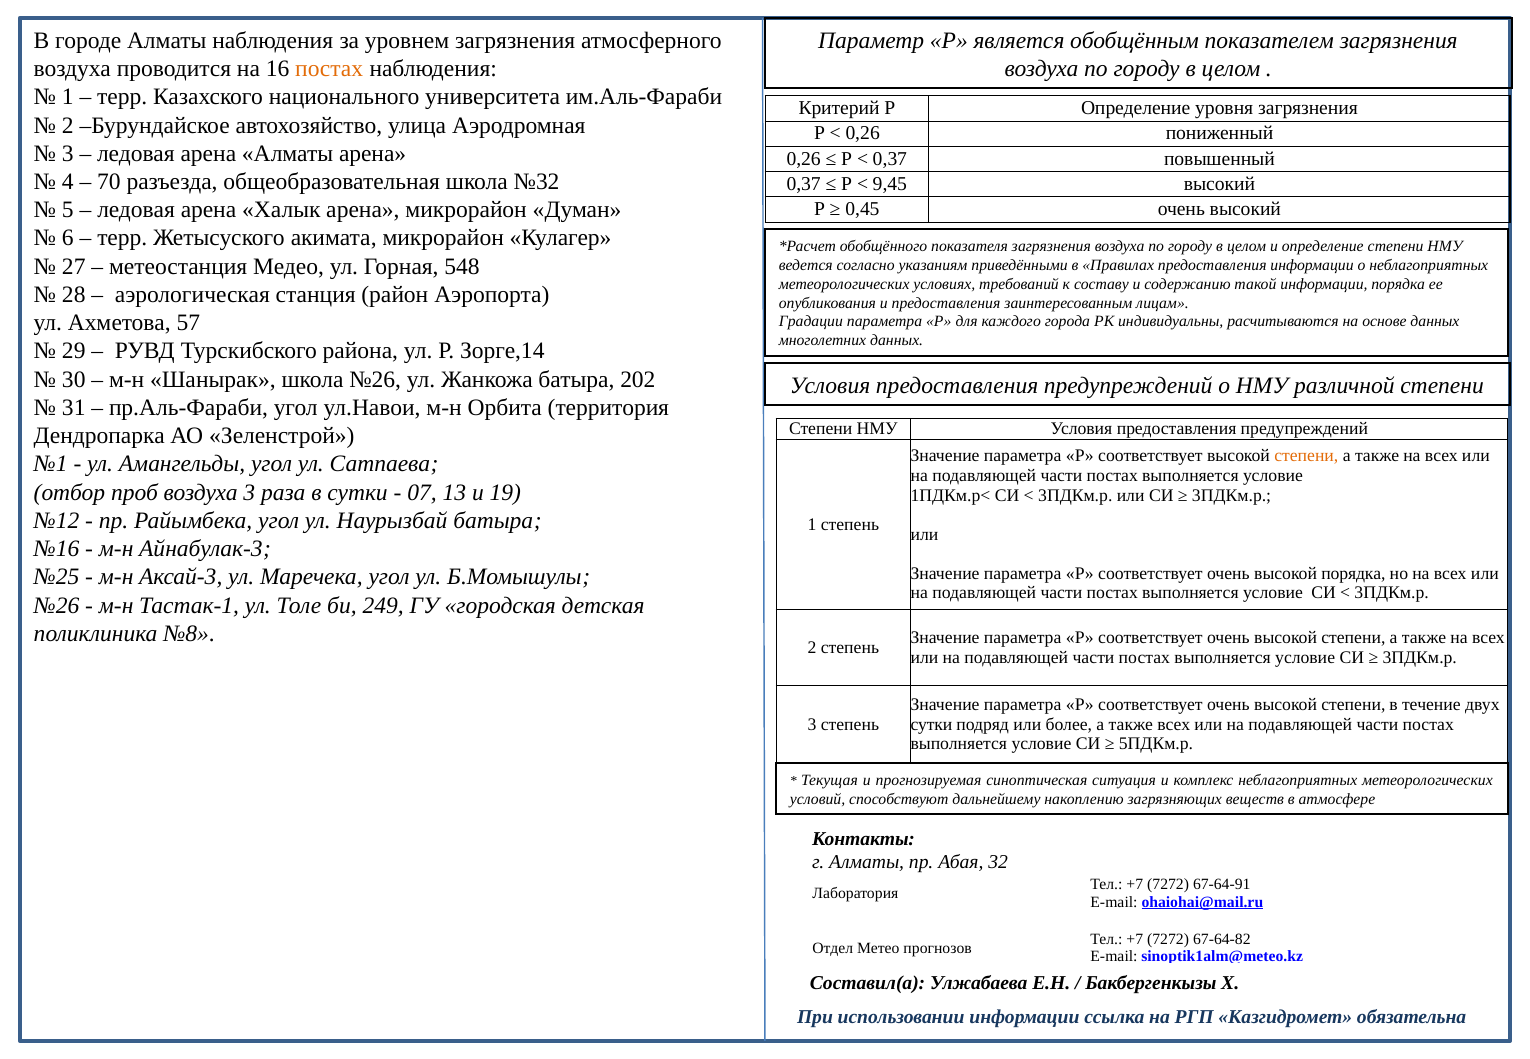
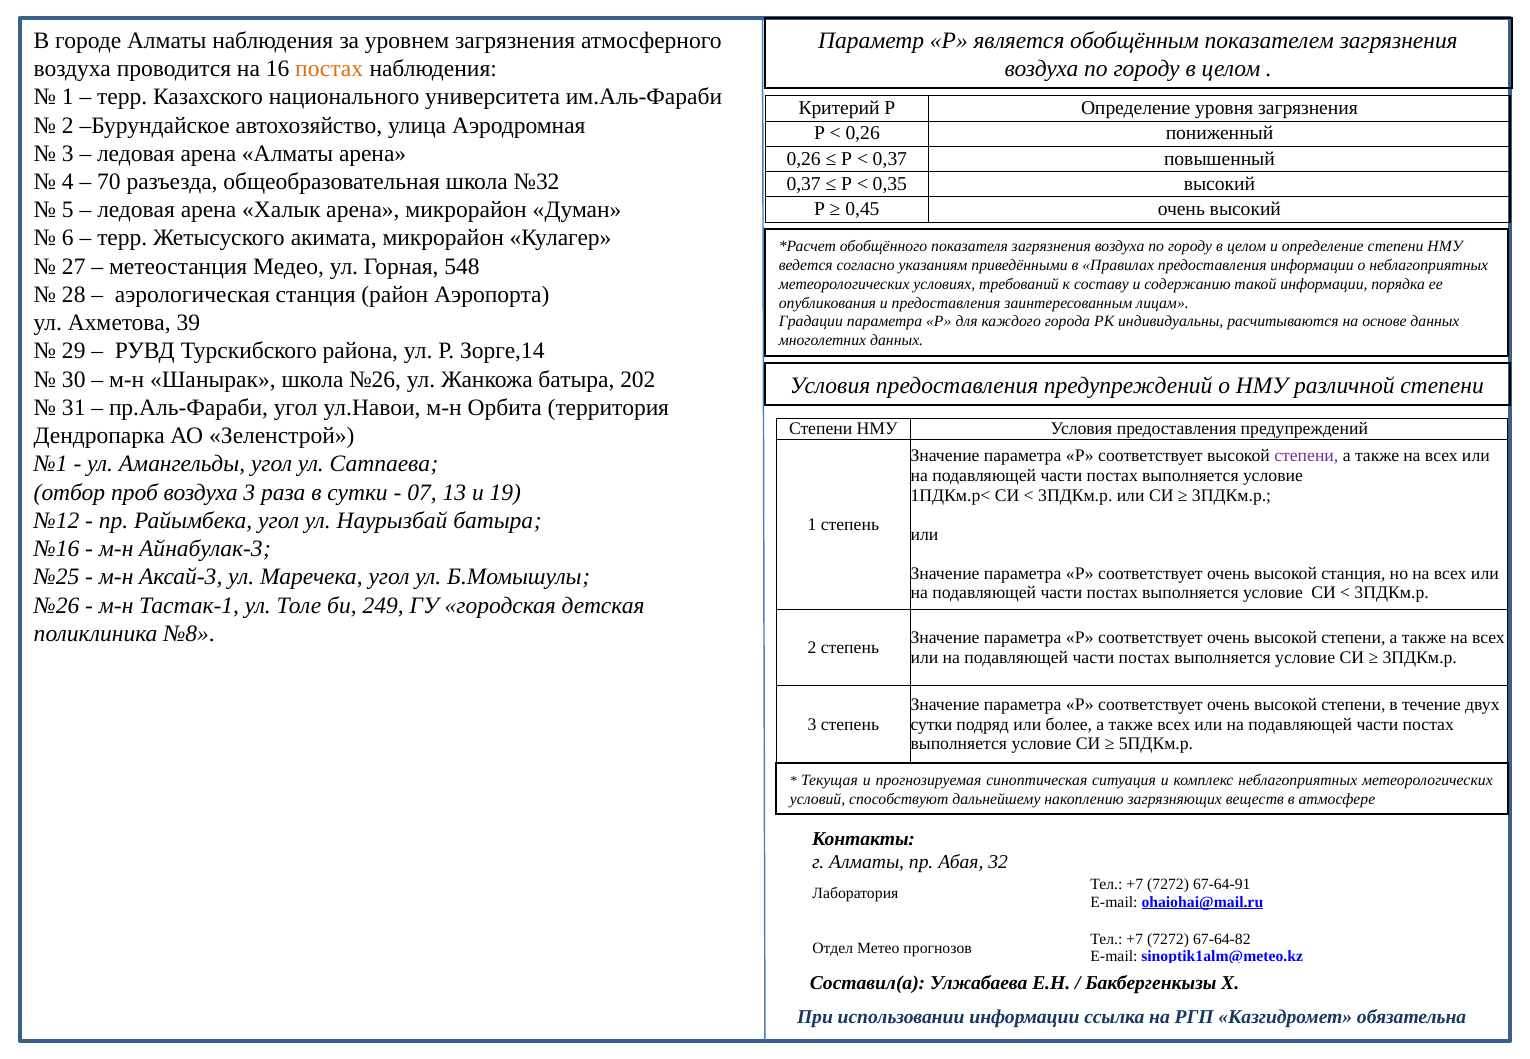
9,45: 9,45 -> 0,35
57: 57 -> 39
степени at (1306, 456) colour: orange -> purple
высокой порядка: порядка -> станция
